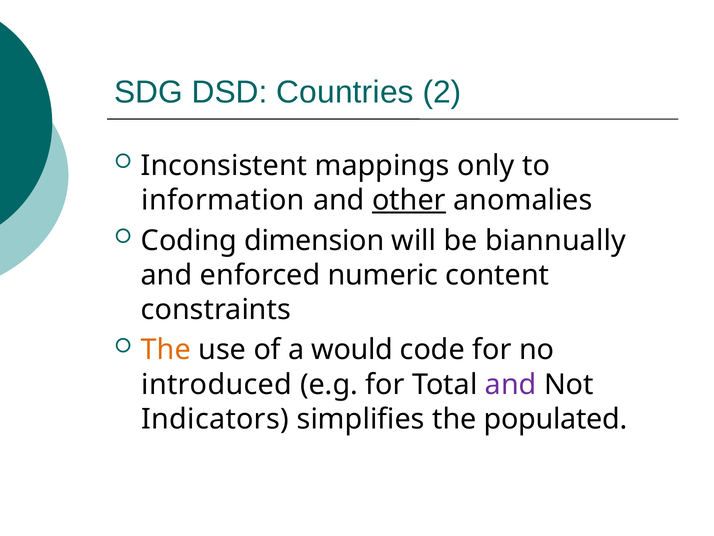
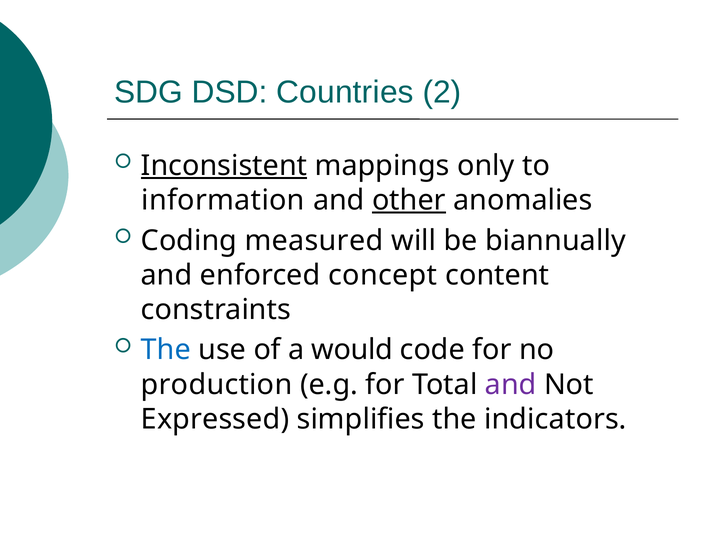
Inconsistent underline: none -> present
dimension: dimension -> measured
numeric: numeric -> concept
The at (166, 350) colour: orange -> blue
introduced: introduced -> production
Indicators: Indicators -> Expressed
populated: populated -> indicators
